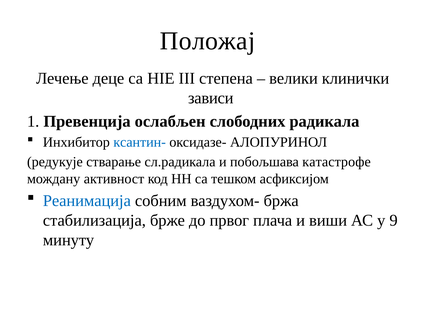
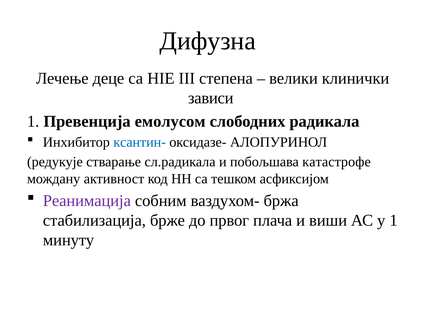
Положај: Положај -> Дифузна
ослабљен: ослабљен -> емолусом
Реанимација colour: blue -> purple
у 9: 9 -> 1
